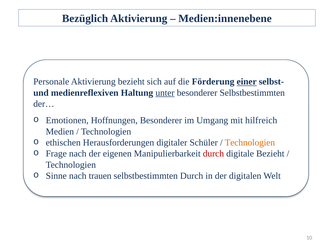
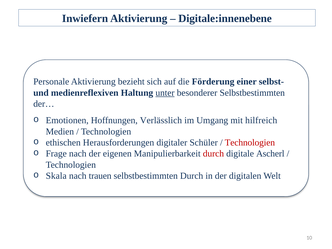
Bezüglich: Bezüglich -> Inwiefern
Medien:innenebene: Medien:innenebene -> Digitale:innenebene
einer underline: present -> none
Hoffnungen Besonderer: Besonderer -> Verlässlich
Technologien at (250, 143) colour: orange -> red
digitale Bezieht: Bezieht -> Ascherl
Sinne: Sinne -> Skala
